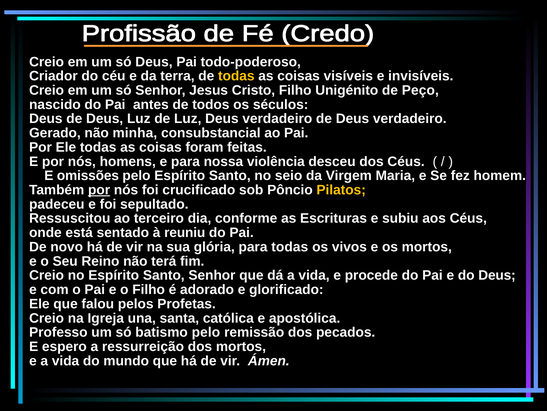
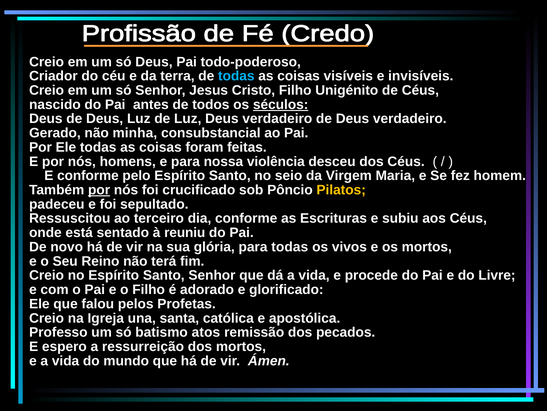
todas at (236, 76) colour: yellow -> light blue
de Peço: Peço -> Céus
séculos underline: none -> present
E omissões: omissões -> conforme
do Deus: Deus -> Livre
batismo pelo: pelo -> atos
